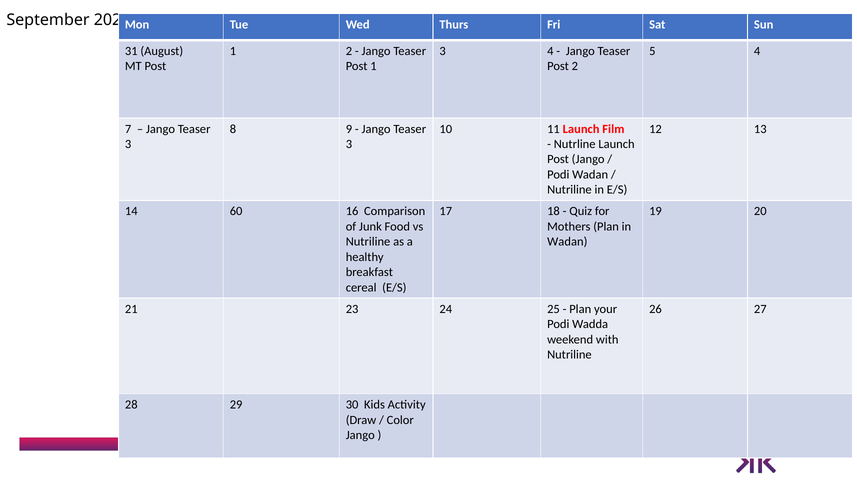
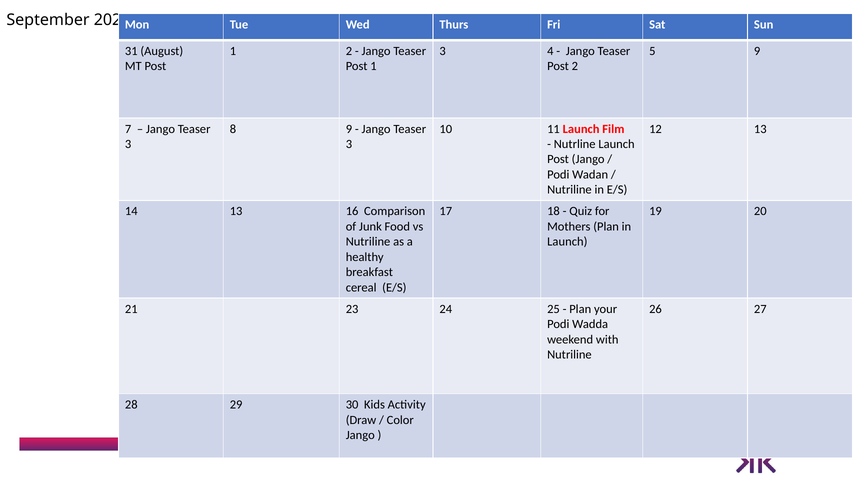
5 4: 4 -> 9
14 60: 60 -> 13
Wadan at (567, 242): Wadan -> Launch
